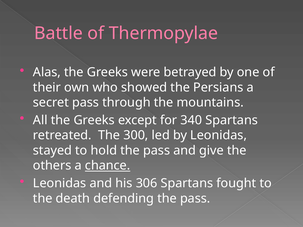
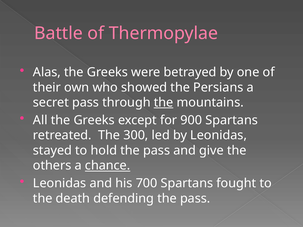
the at (164, 103) underline: none -> present
340: 340 -> 900
306: 306 -> 700
